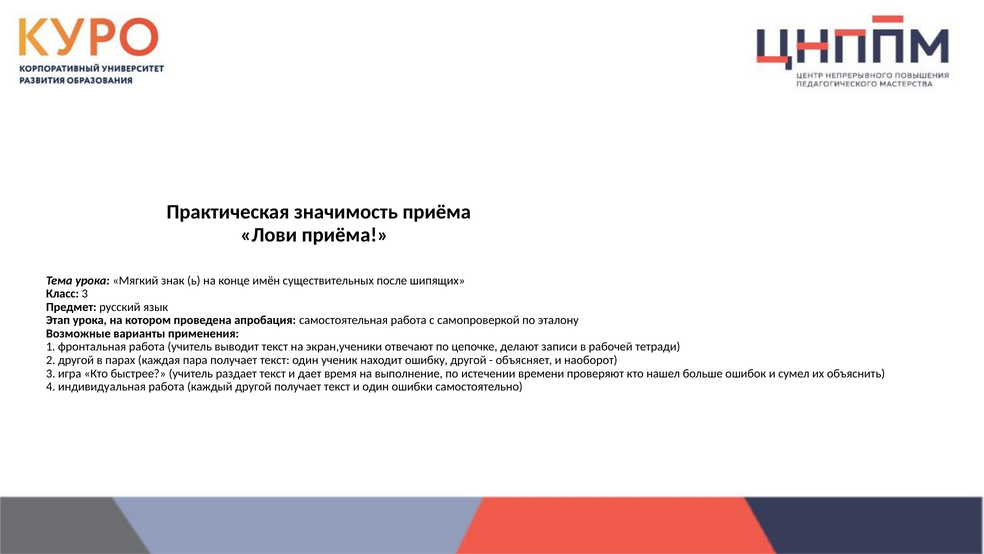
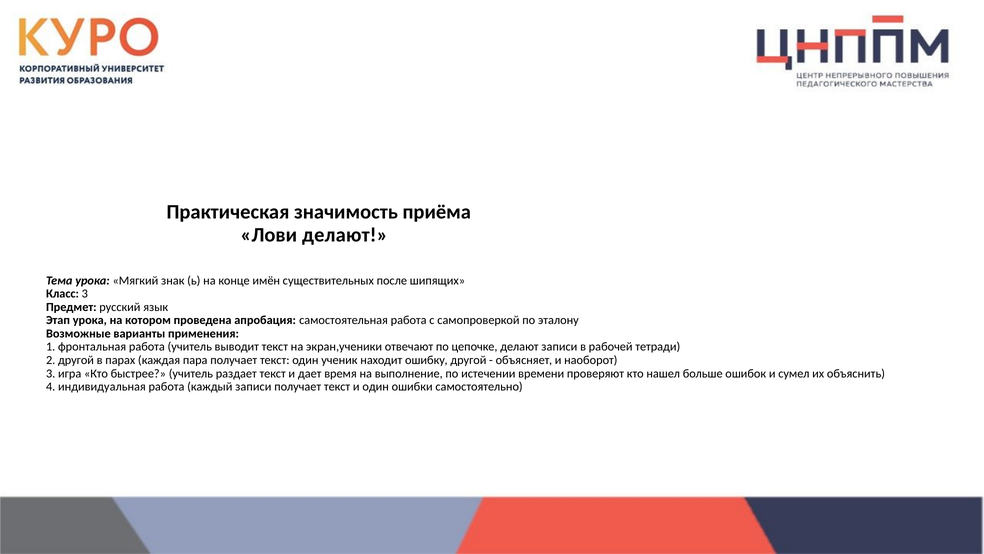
Лови приёма: приёма -> делают
каждый другой: другой -> записи
